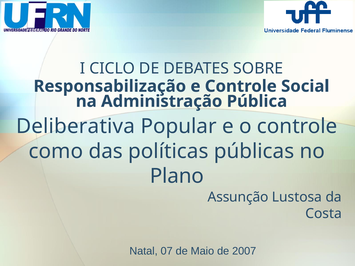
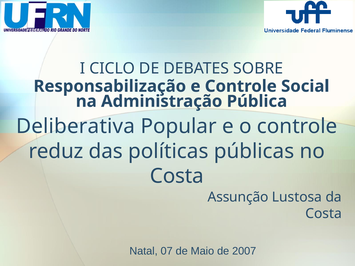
como: como -> reduz
Plano at (177, 176): Plano -> Costa
